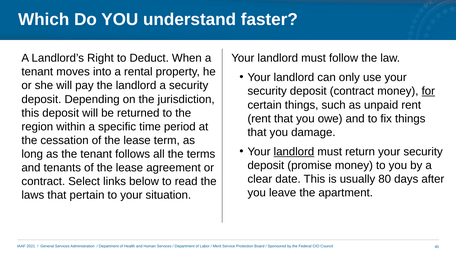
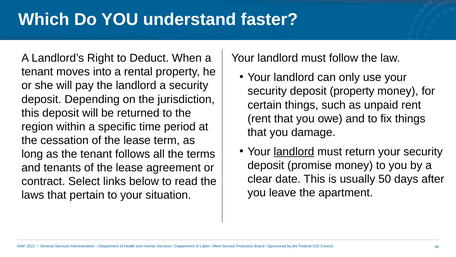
deposit contract: contract -> property
for underline: present -> none
80: 80 -> 50
